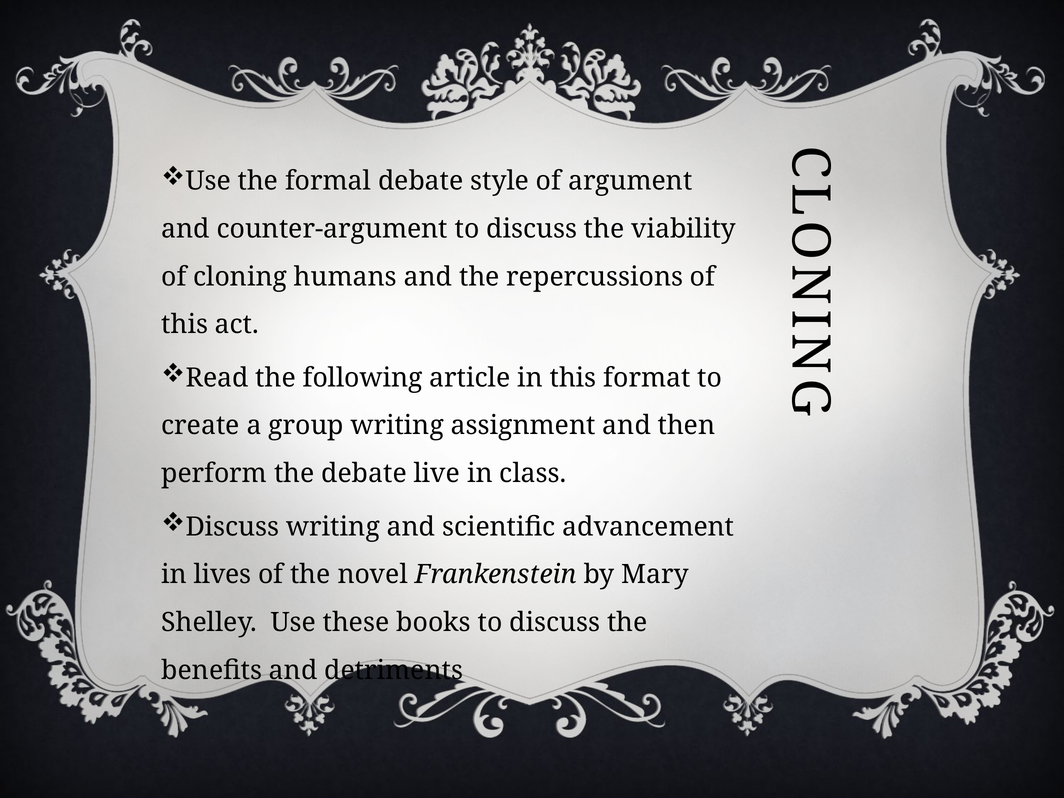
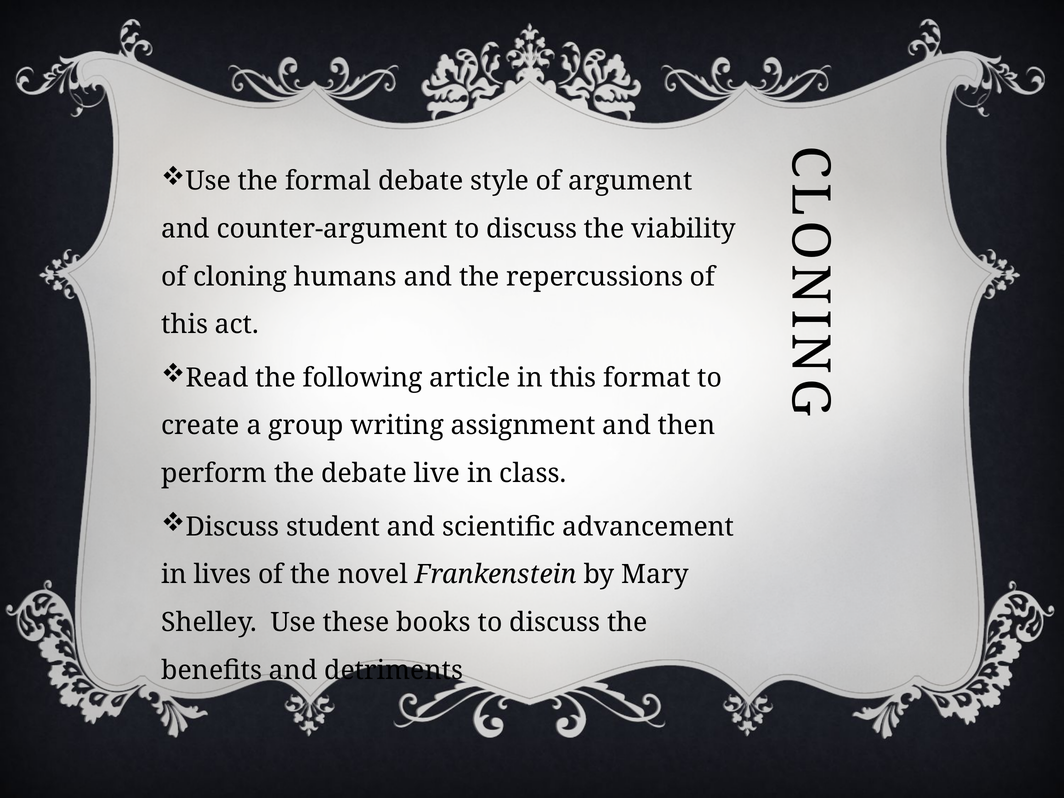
Discuss writing: writing -> student
